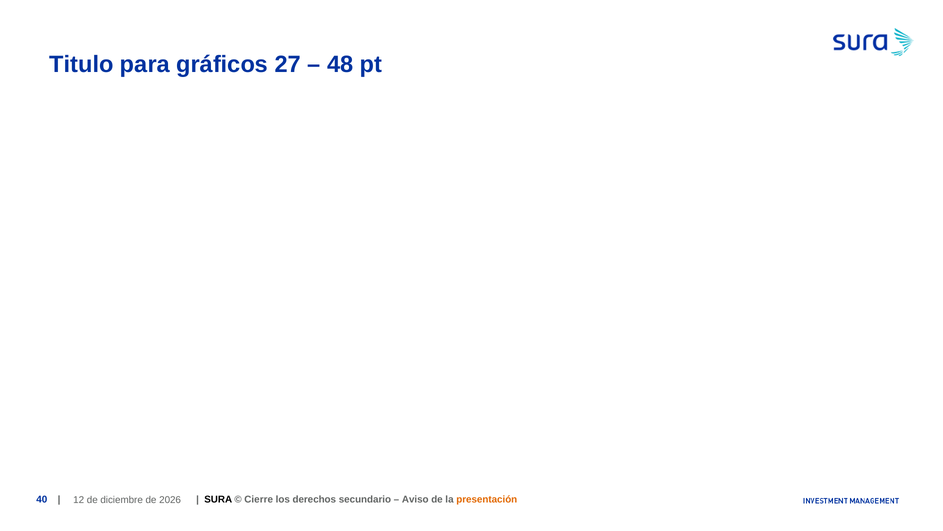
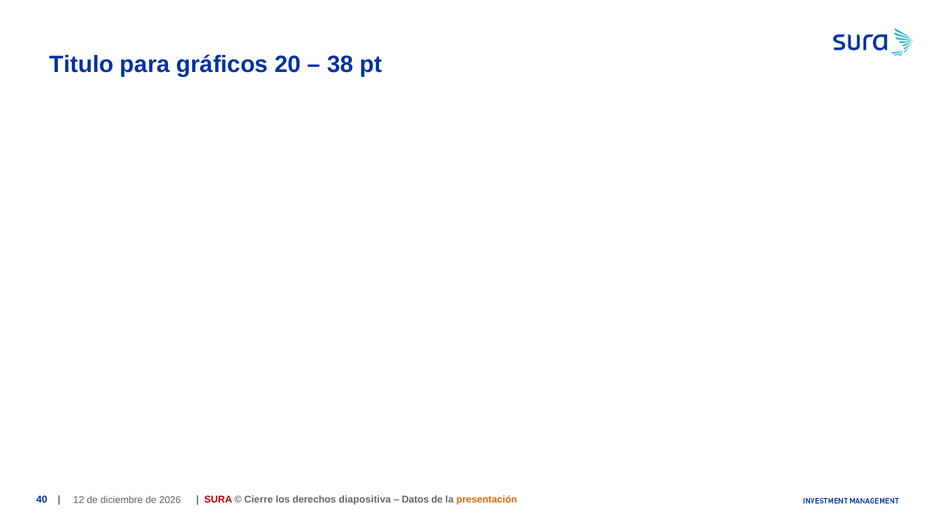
27: 27 -> 20
48: 48 -> 38
SURA colour: black -> red
secundario: secundario -> diapositiva
Aviso: Aviso -> Datos
